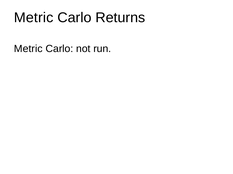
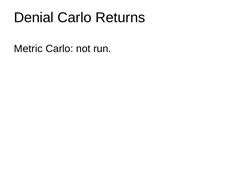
Metric at (34, 18): Metric -> Denial
